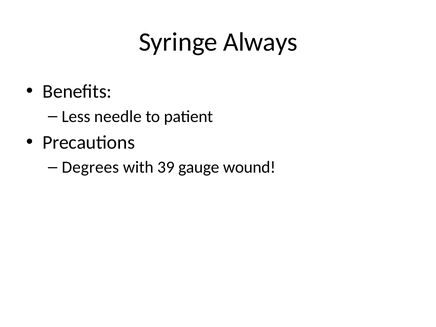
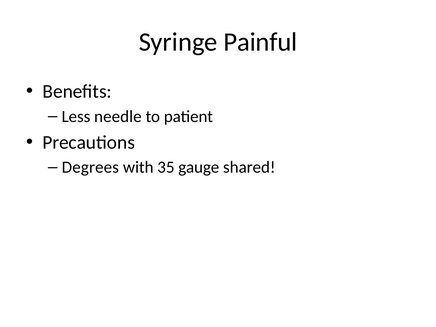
Always: Always -> Painful
39: 39 -> 35
wound: wound -> shared
